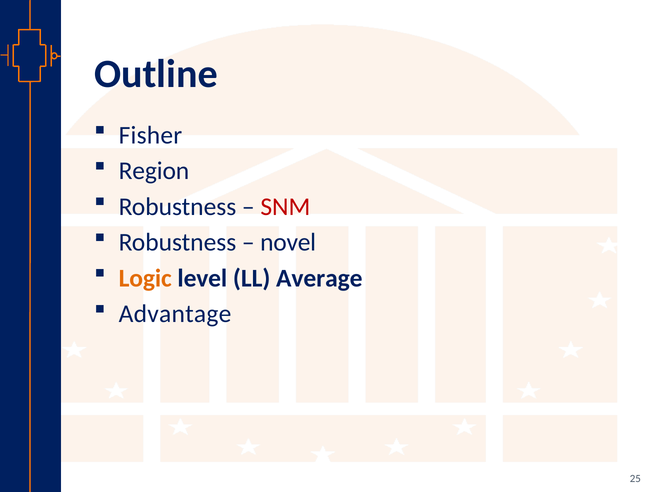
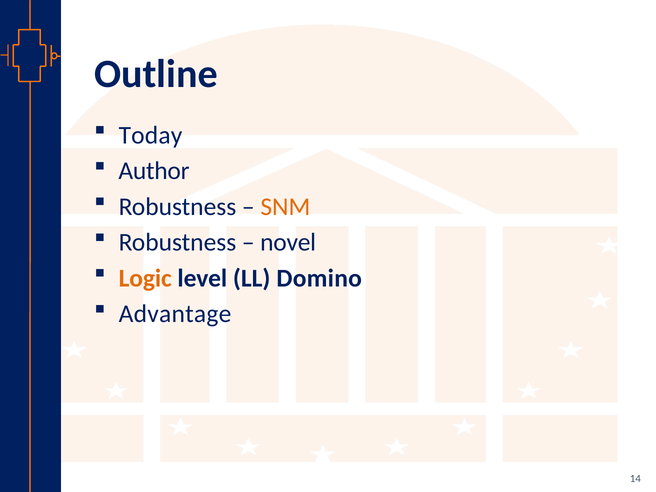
Fisher: Fisher -> Today
Region: Region -> Author
SNM colour: red -> orange
Average: Average -> Domino
25: 25 -> 14
